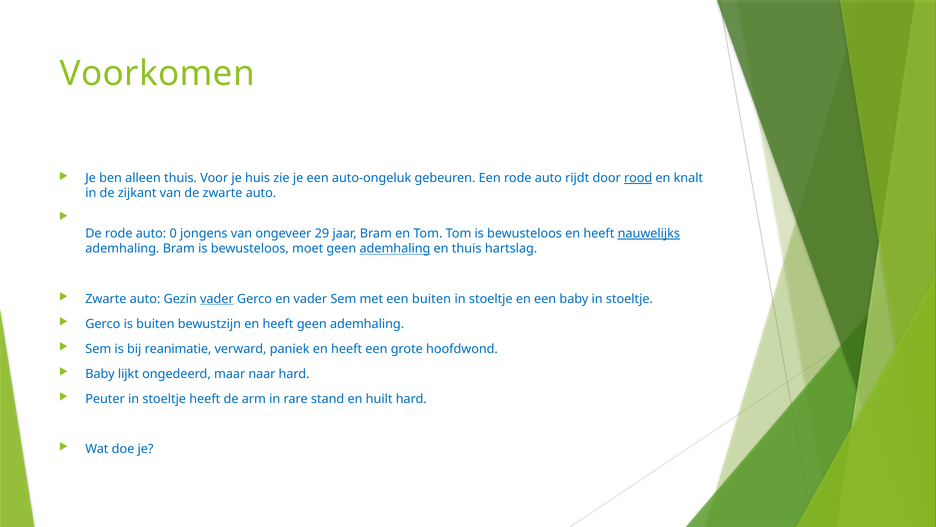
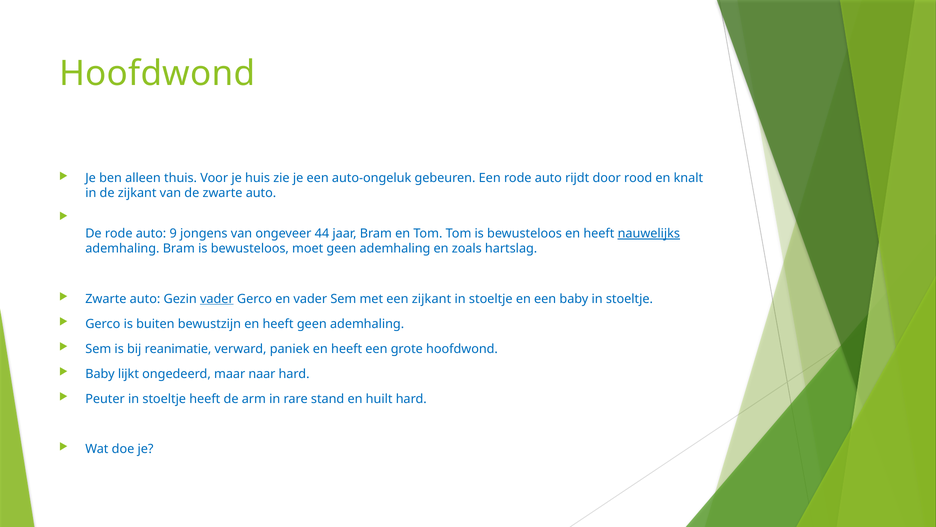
Voorkomen at (157, 74): Voorkomen -> Hoofdwond
rood underline: present -> none
0: 0 -> 9
29: 29 -> 44
ademhaling at (395, 249) underline: present -> none
en thuis: thuis -> zoals
een buiten: buiten -> zijkant
